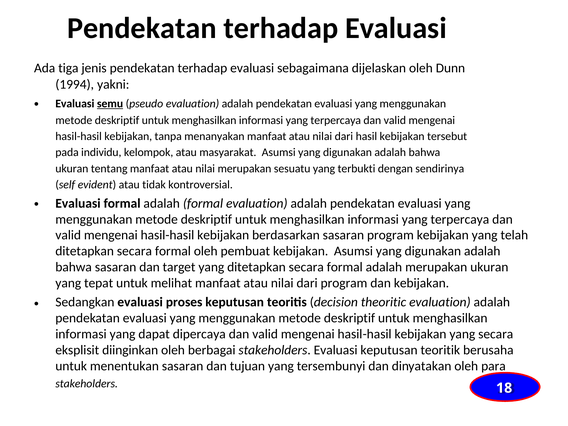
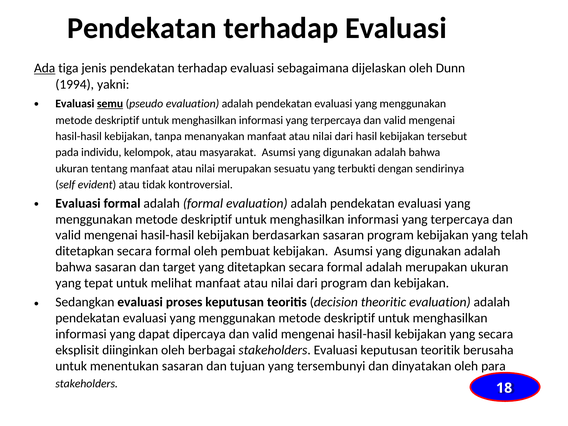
Ada underline: none -> present
